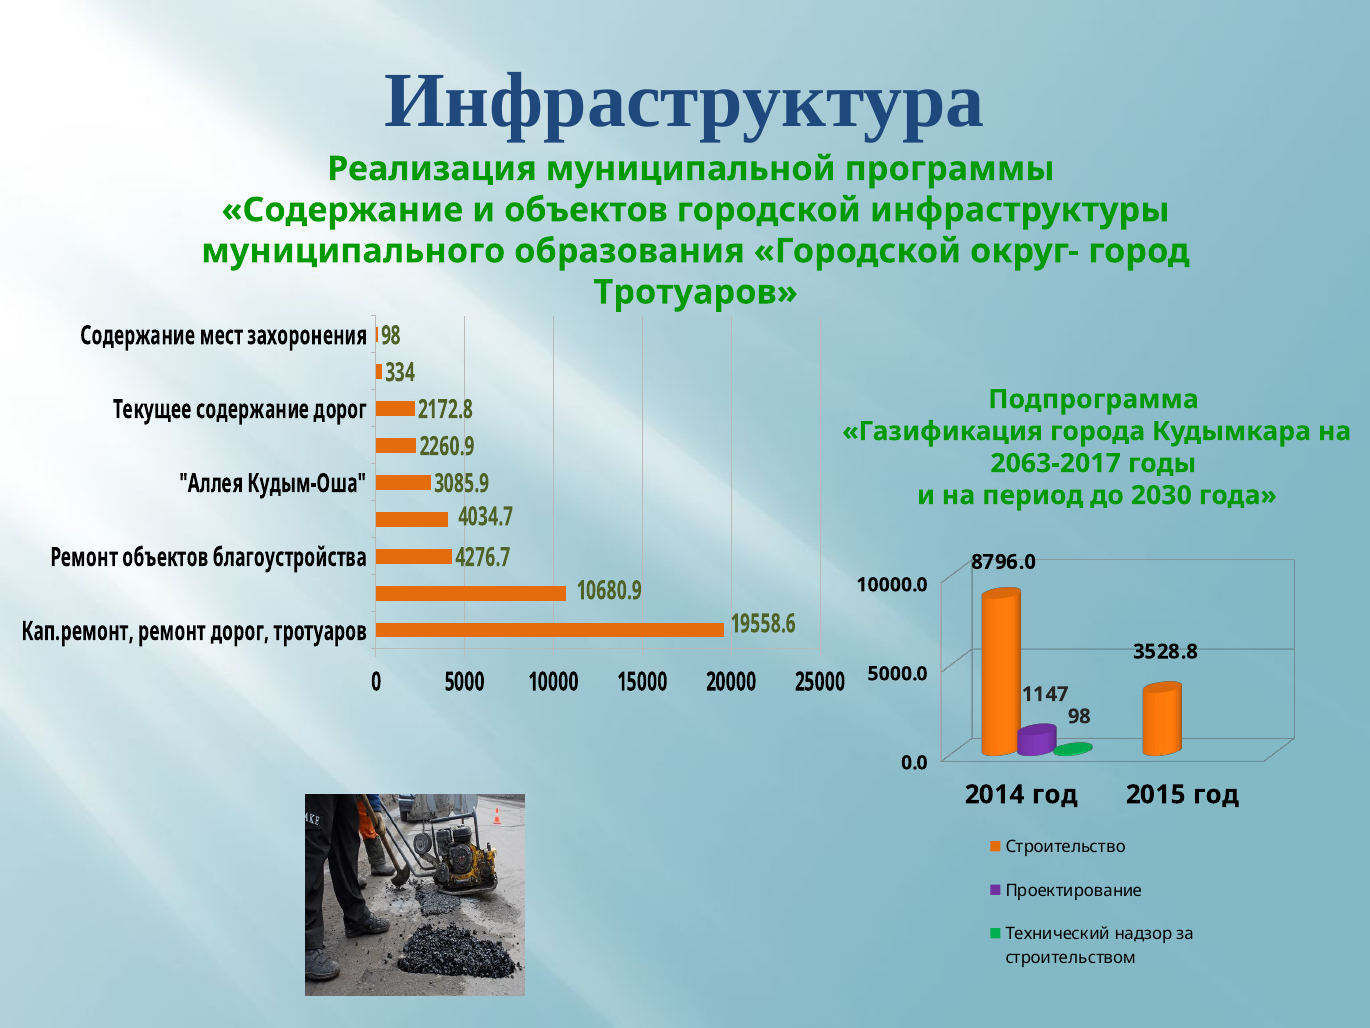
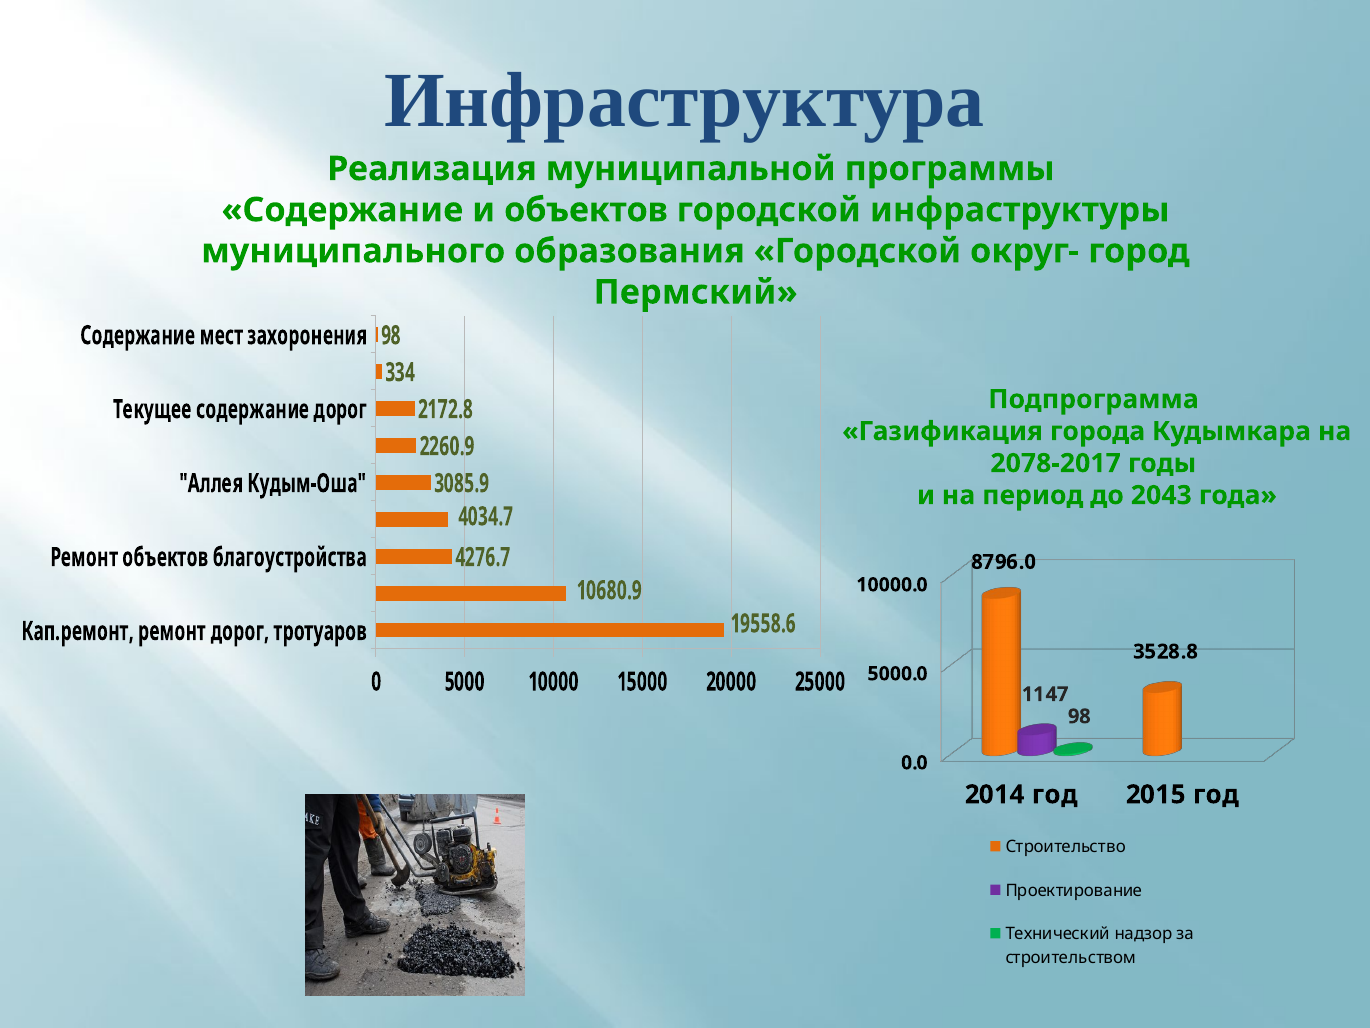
Тротуаров at (696, 292): Тротуаров -> Пермский
2063-2017: 2063-2017 -> 2078-2017
2030: 2030 -> 2043
